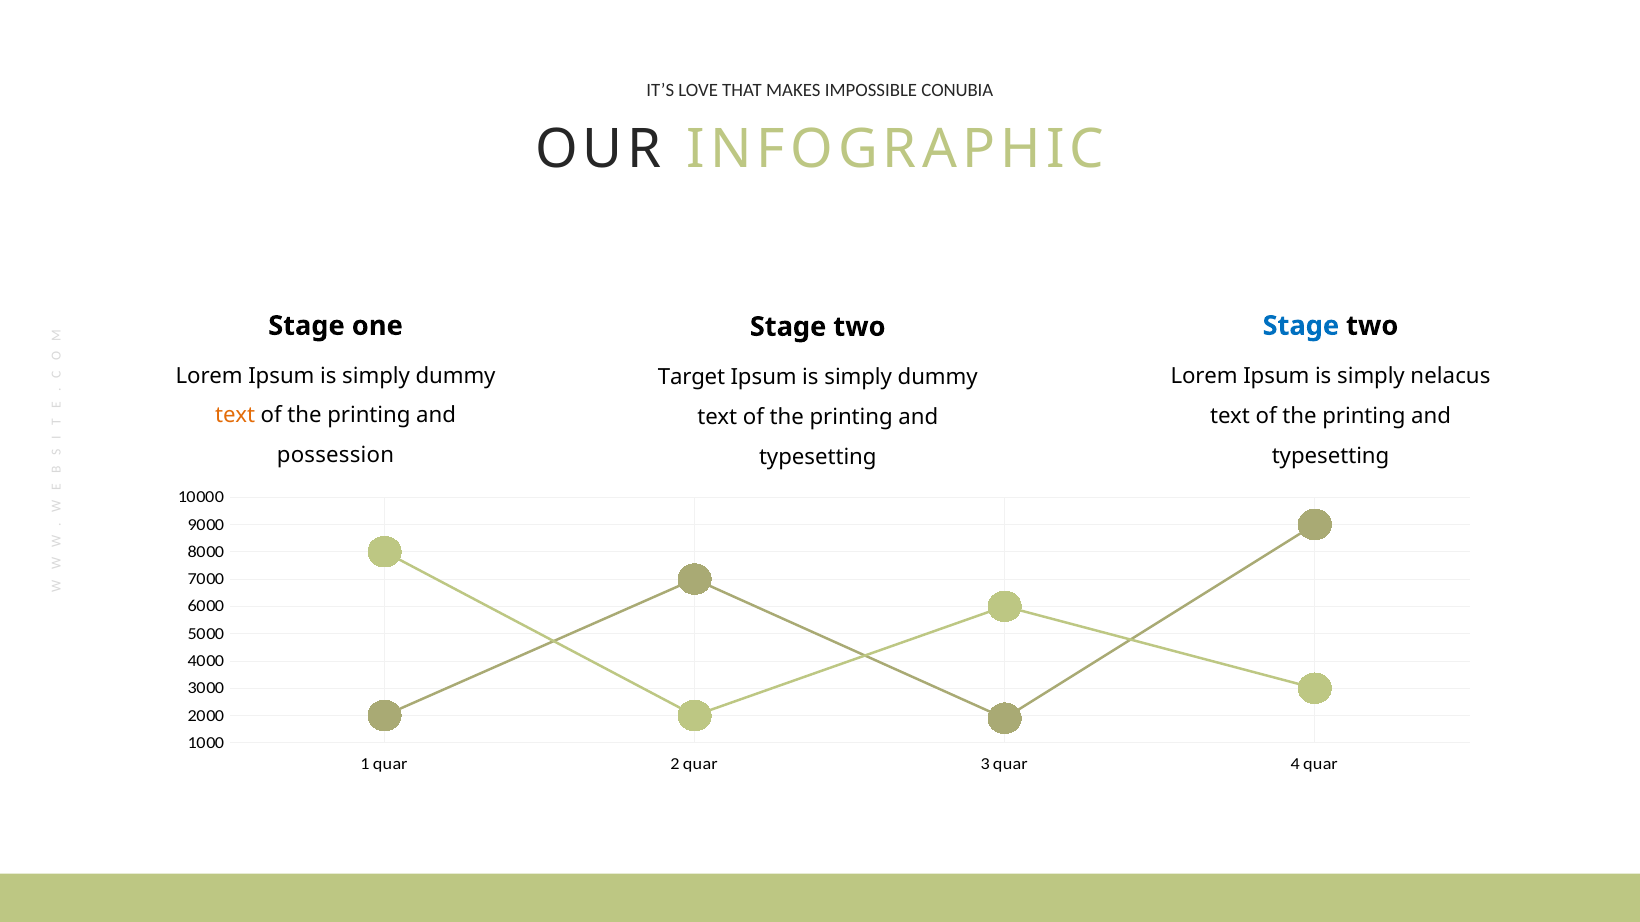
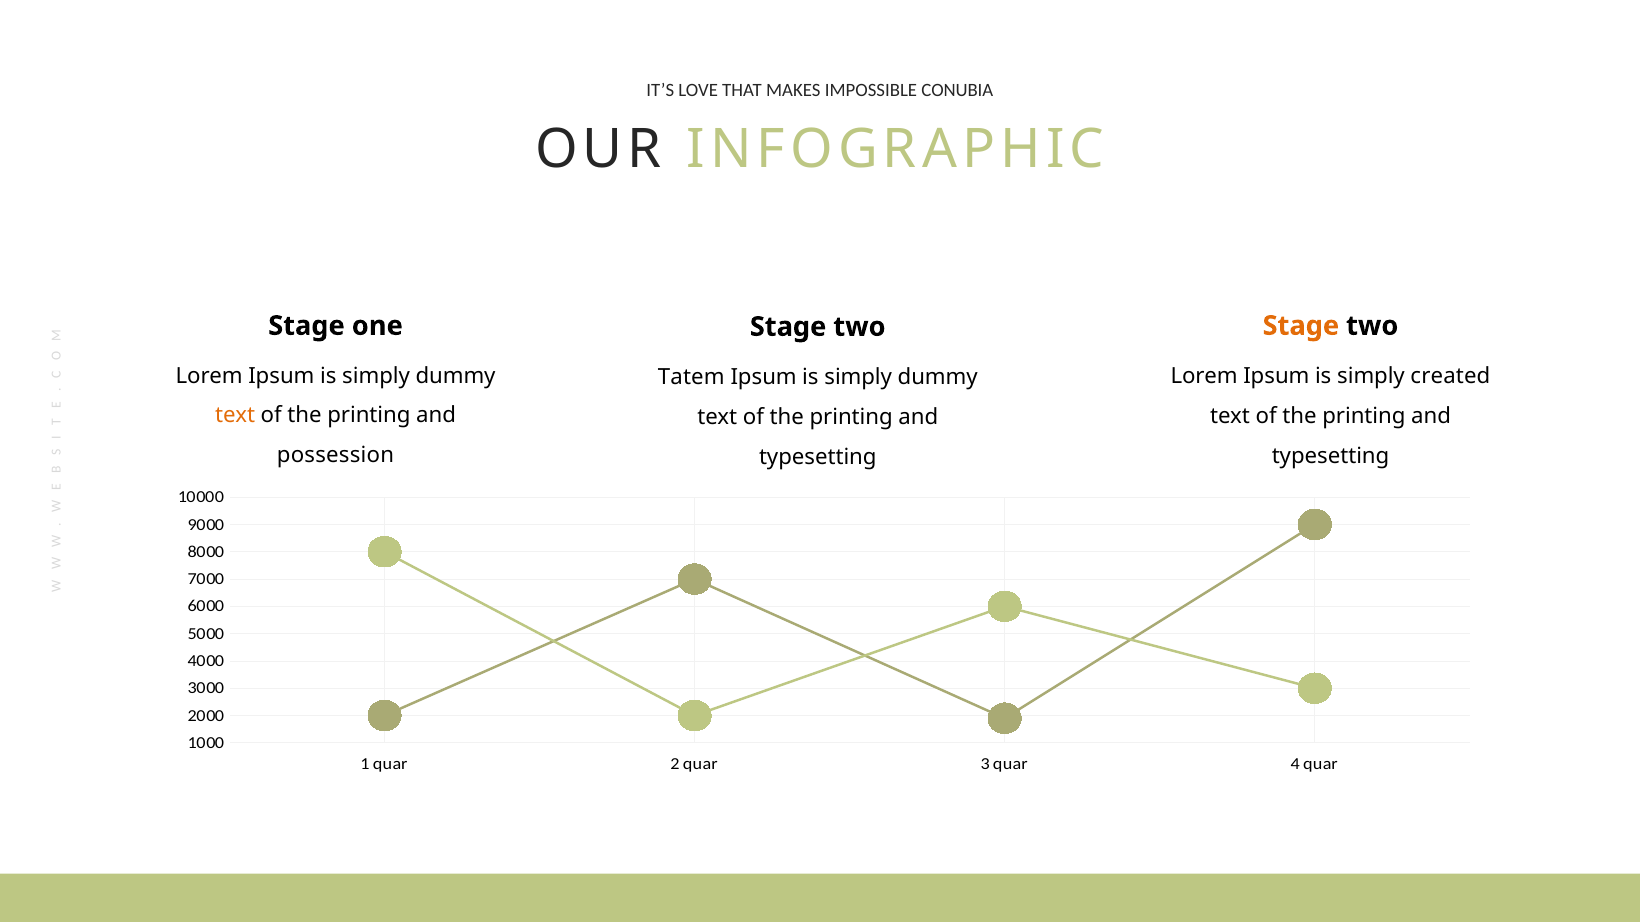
Stage at (1301, 326) colour: blue -> orange
nelacus: nelacus -> created
Target: Target -> Tatem
